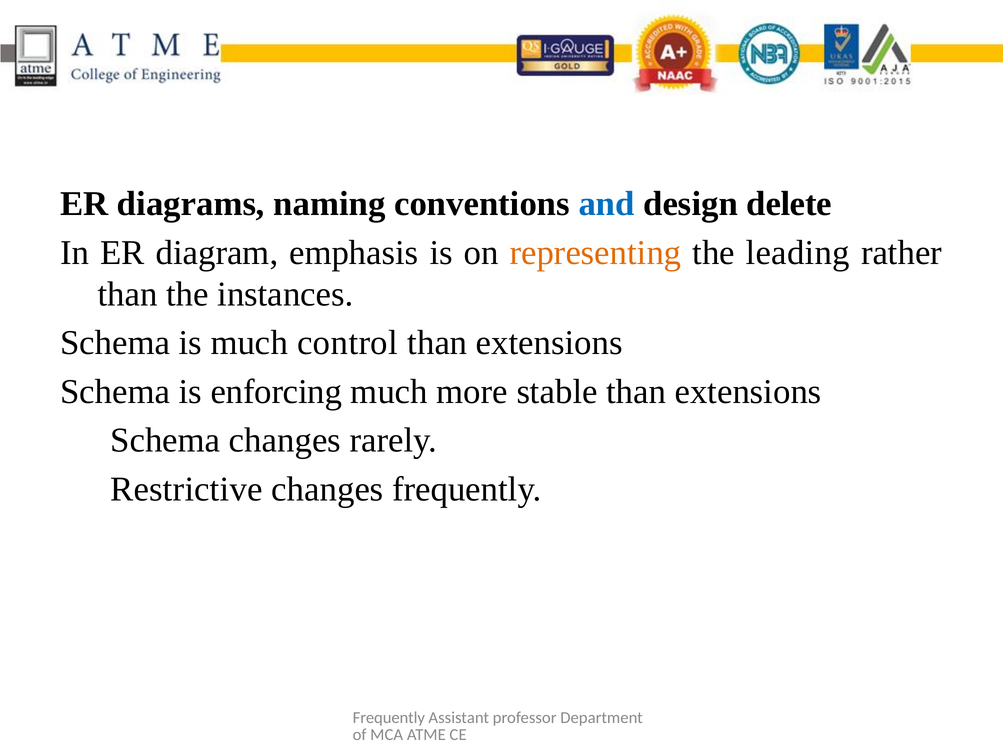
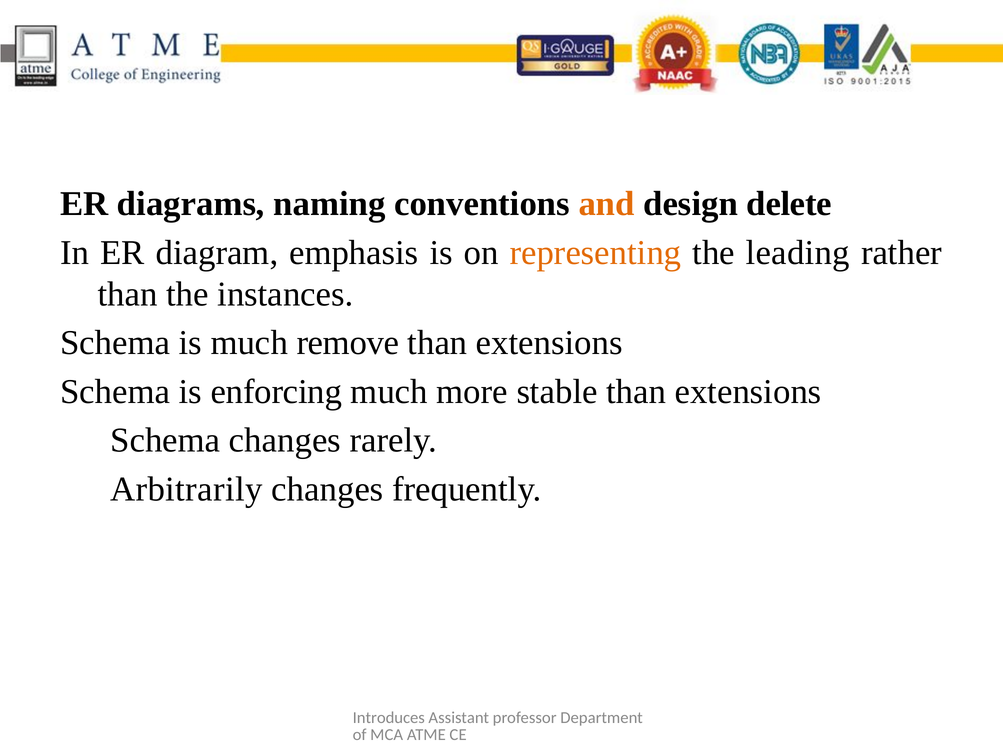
and colour: blue -> orange
control: control -> remove
Restrictive: Restrictive -> Arbitrarily
Frequently at (389, 718): Frequently -> Introduces
